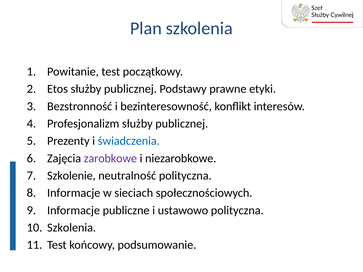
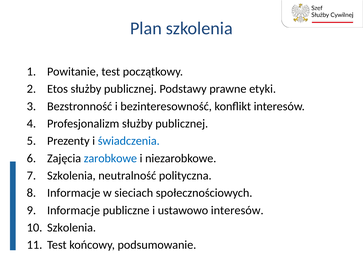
zarobkowe colour: purple -> blue
Szkolenie at (71, 176): Szkolenie -> Szkolenia
ustawowo polityczna: polityczna -> interesów
